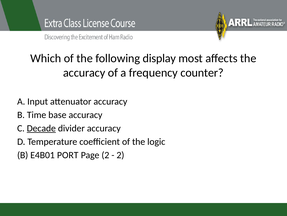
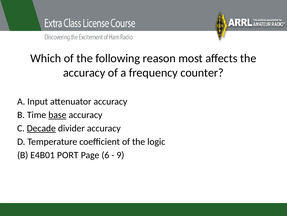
display: display -> reason
base underline: none -> present
Page 2: 2 -> 6
2 at (120, 155): 2 -> 9
